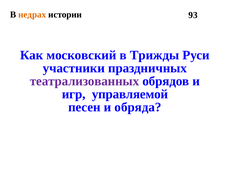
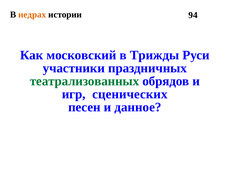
93: 93 -> 94
театрализованных colour: purple -> green
управляемой: управляемой -> сценических
обряда: обряда -> данное
